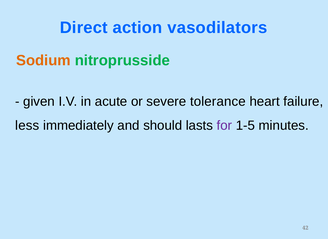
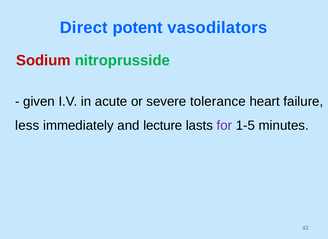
action: action -> potent
Sodium colour: orange -> red
should: should -> lecture
